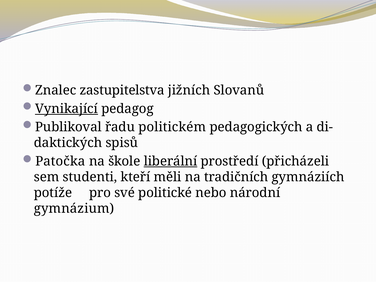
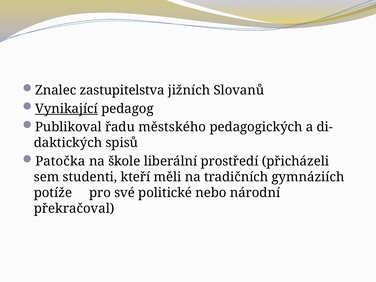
politickém: politickém -> městského
liberální underline: present -> none
gymnázium: gymnázium -> překračoval
